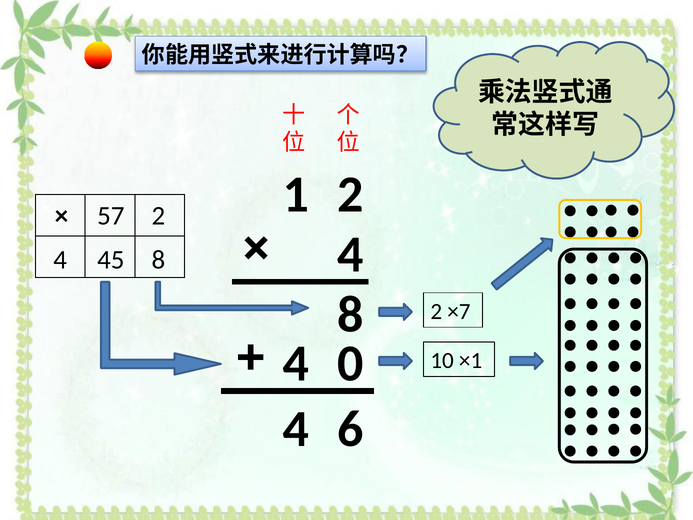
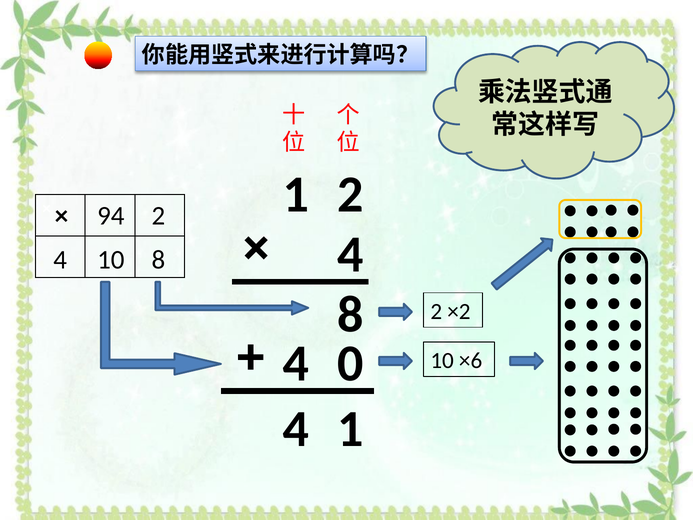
57: 57 -> 94
4 45: 45 -> 10
×7: ×7 -> ×2
×1: ×1 -> ×6
4 6: 6 -> 1
